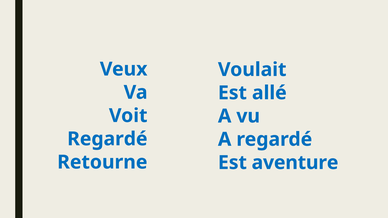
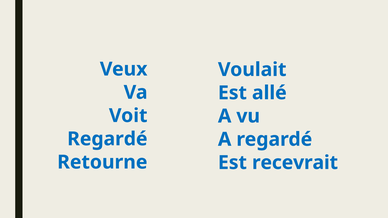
aventure: aventure -> recevrait
